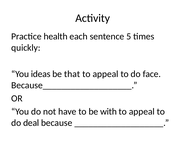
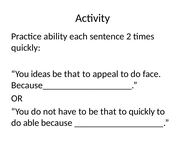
health: health -> ability
5: 5 -> 2
to be with: with -> that
appeal at (142, 112): appeal -> quickly
deal: deal -> able
